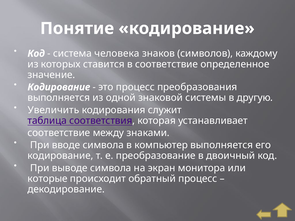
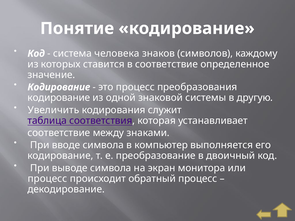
выполняется at (59, 98): выполняется -> кодирование
которые at (48, 179): которые -> процесс
